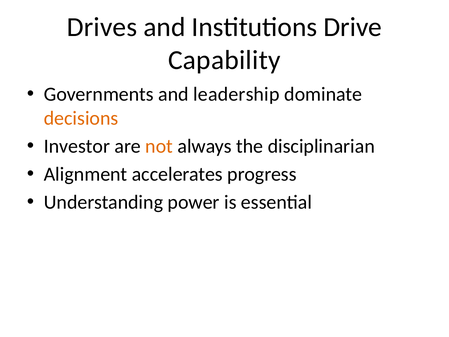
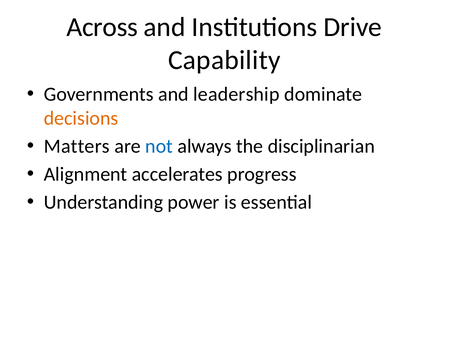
Drives: Drives -> Across
Investor: Investor -> Matters
not colour: orange -> blue
